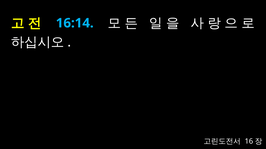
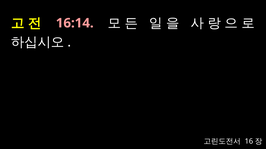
16:14 colour: light blue -> pink
